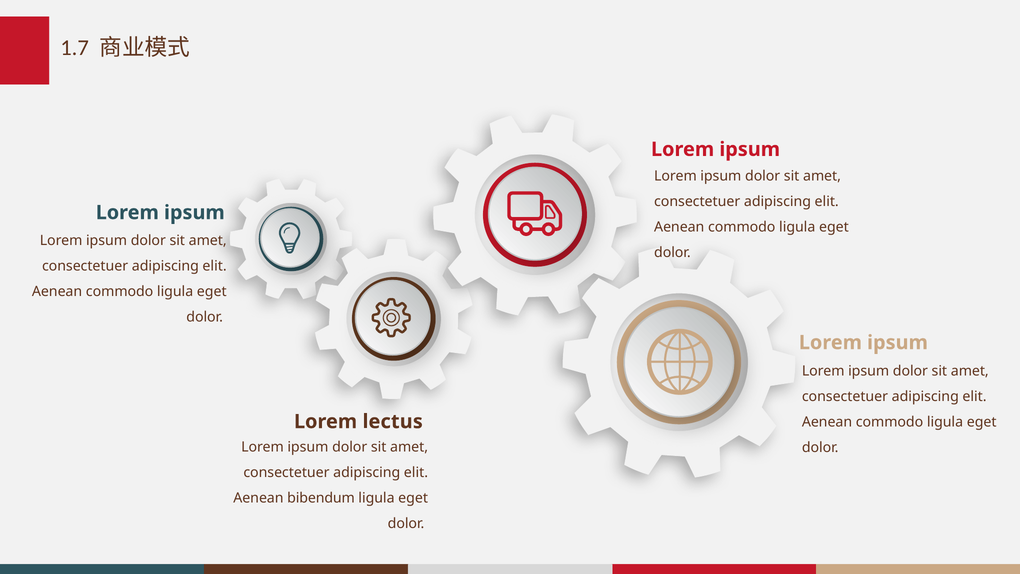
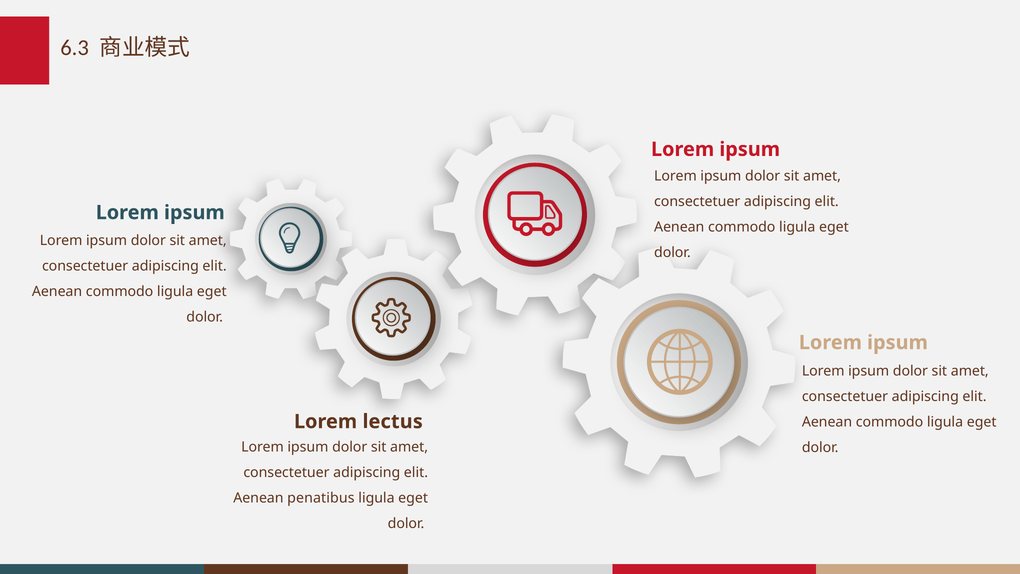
1.7: 1.7 -> 6.3
bibendum: bibendum -> penatibus
